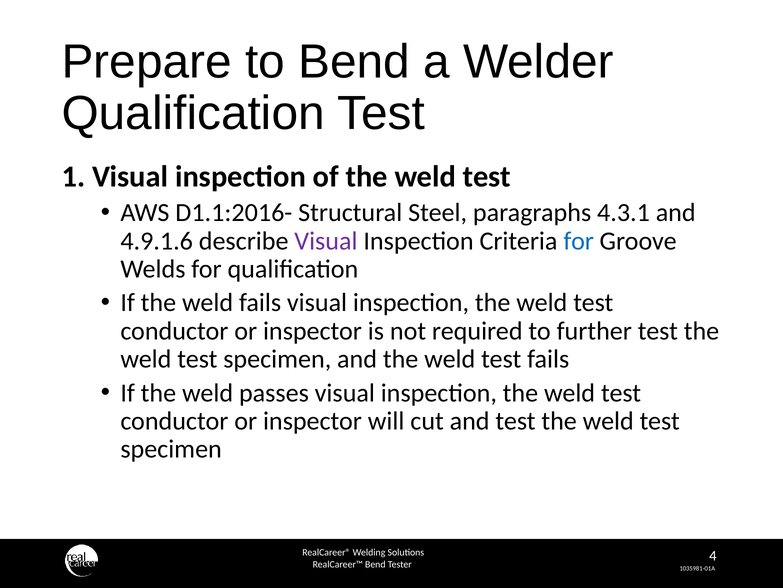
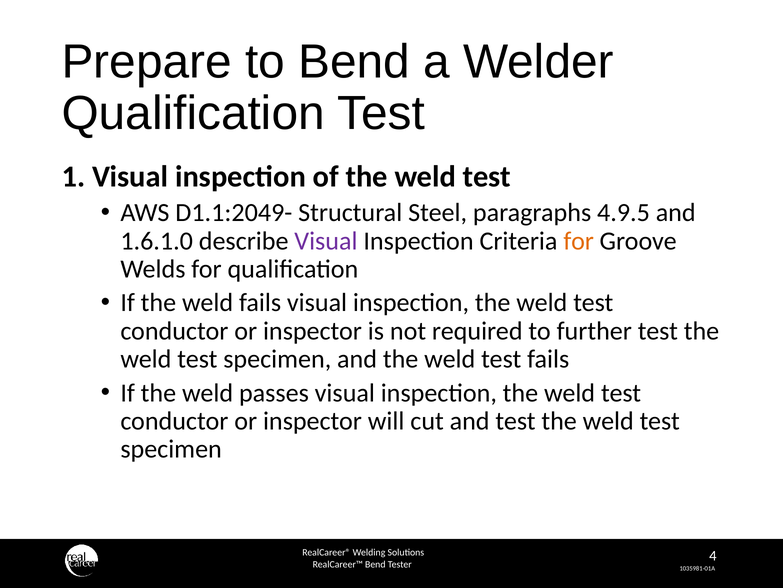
D1.1:2016-: D1.1:2016- -> D1.1:2049-
4.3.1: 4.3.1 -> 4.9.5
4.9.1.6: 4.9.1.6 -> 1.6.1.0
for at (579, 241) colour: blue -> orange
